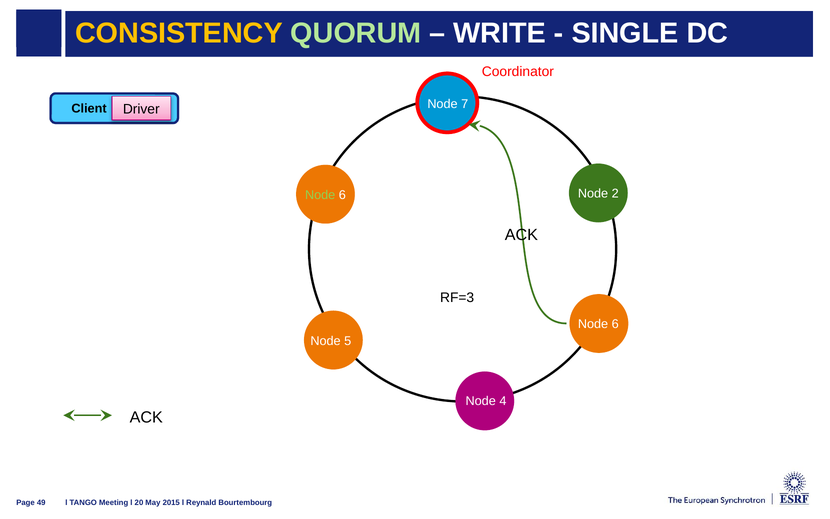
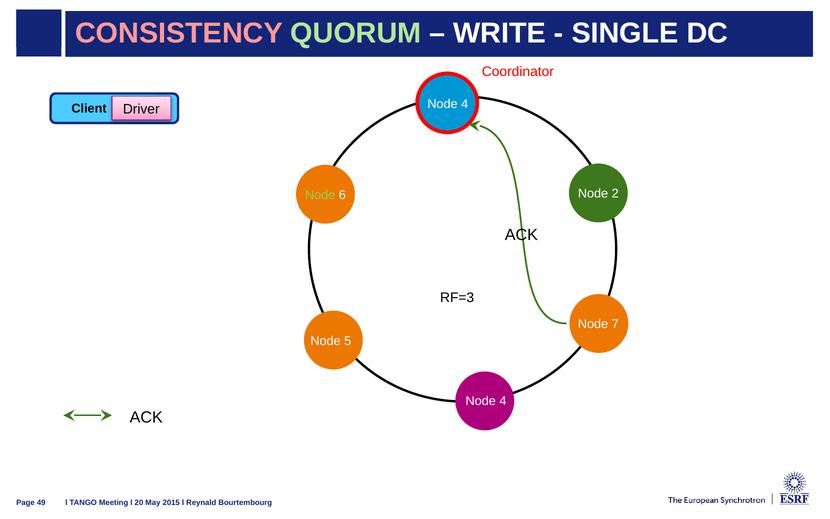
CONSISTENCY colour: yellow -> pink
7 at (465, 104): 7 -> 4
6 at (615, 324): 6 -> 7
